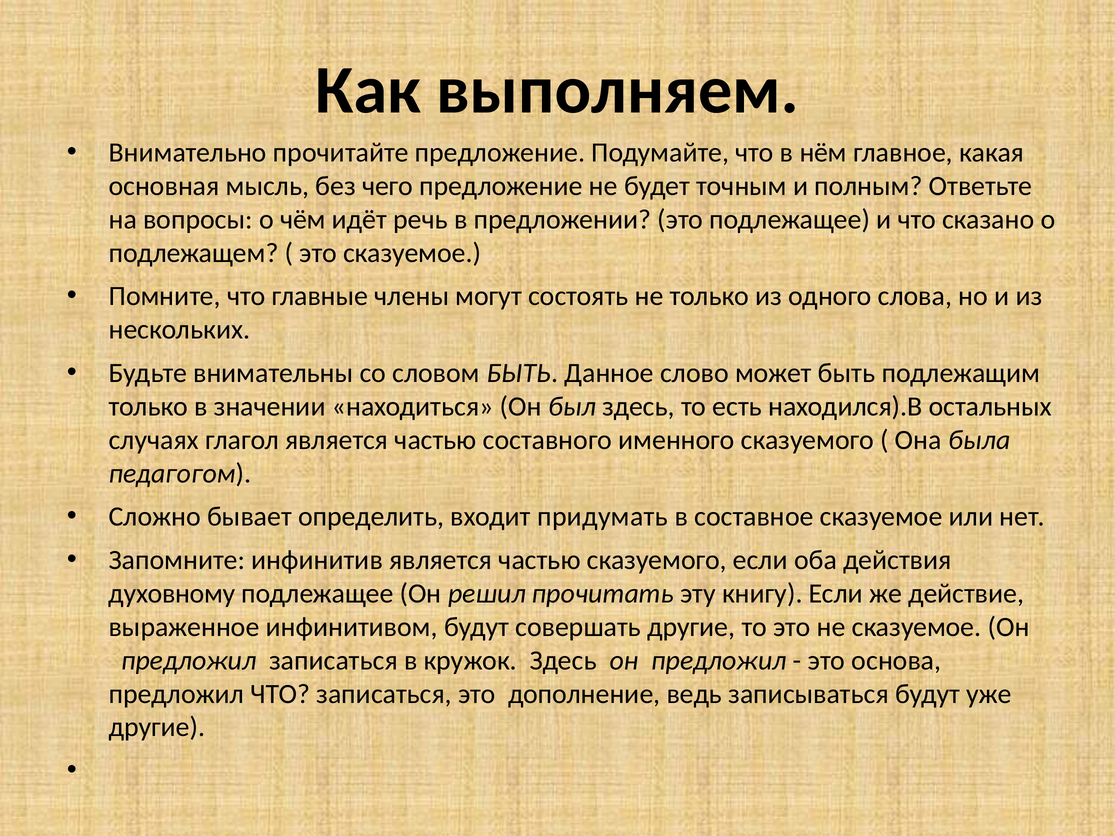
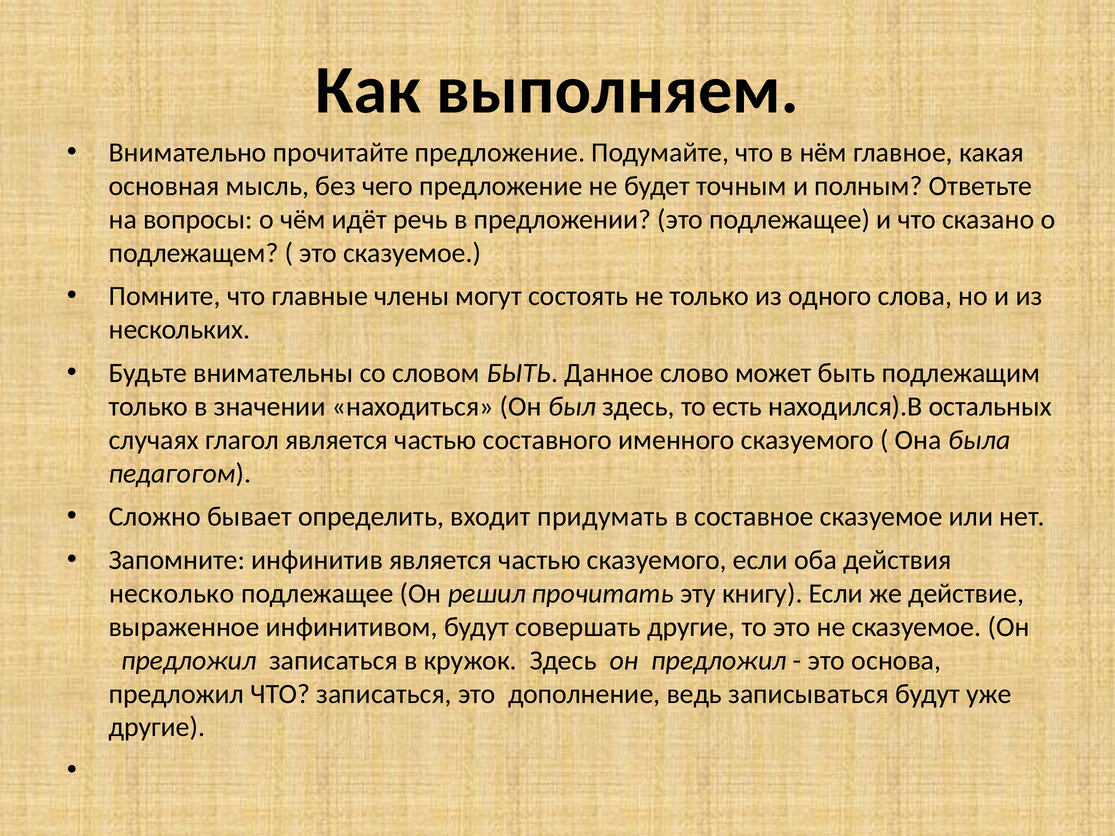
духовному: духовному -> несколько
